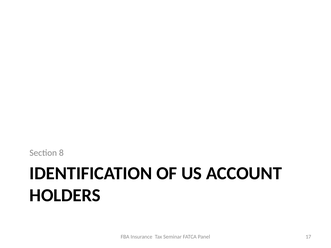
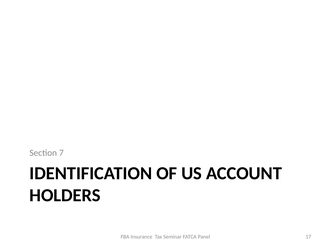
8: 8 -> 7
